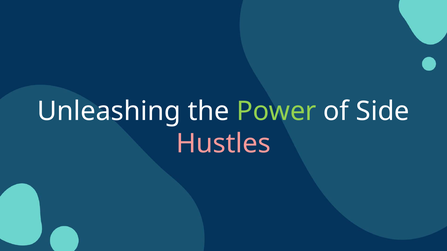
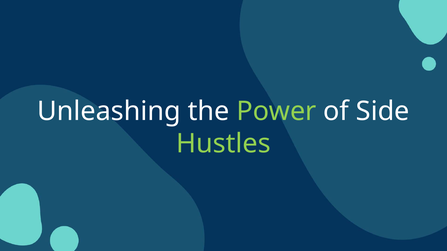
Hustles colour: pink -> light green
